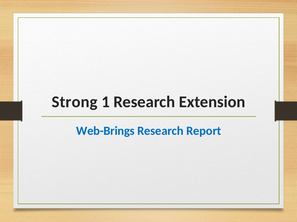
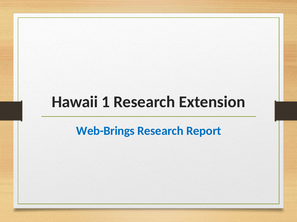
Strong: Strong -> Hawaii
